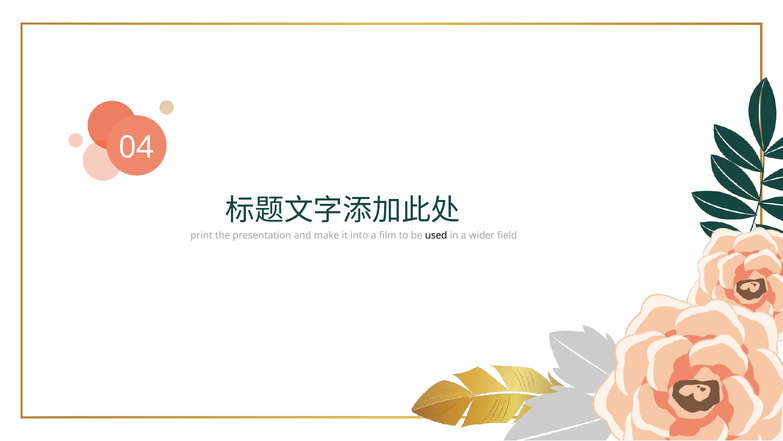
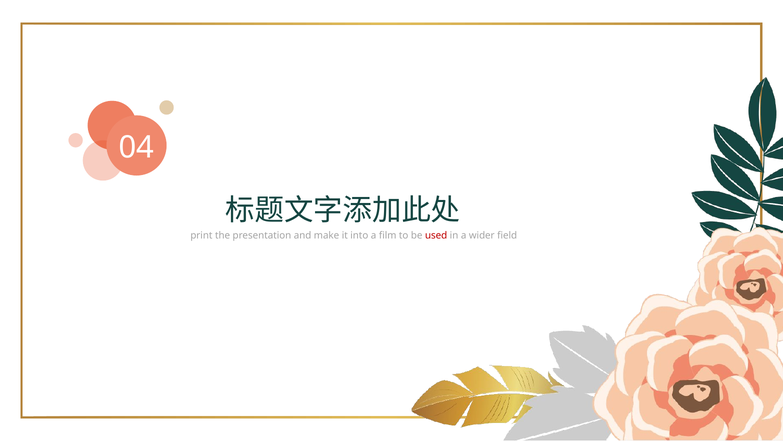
used colour: black -> red
